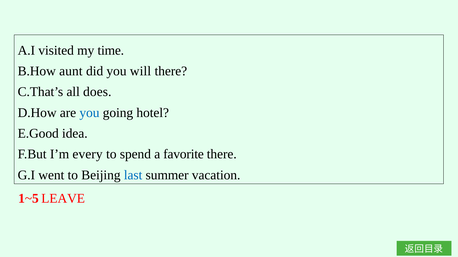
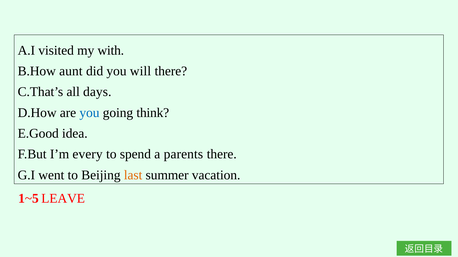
time: time -> with
does: does -> days
hotel: hotel -> think
favorite: favorite -> parents
last colour: blue -> orange
